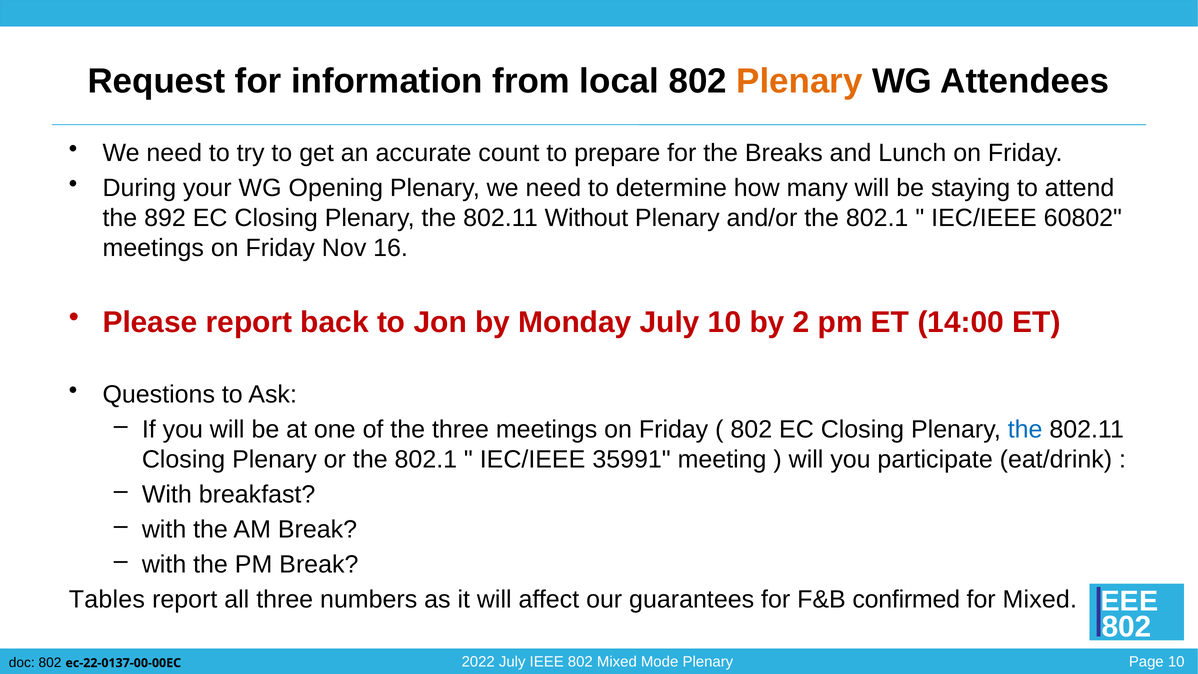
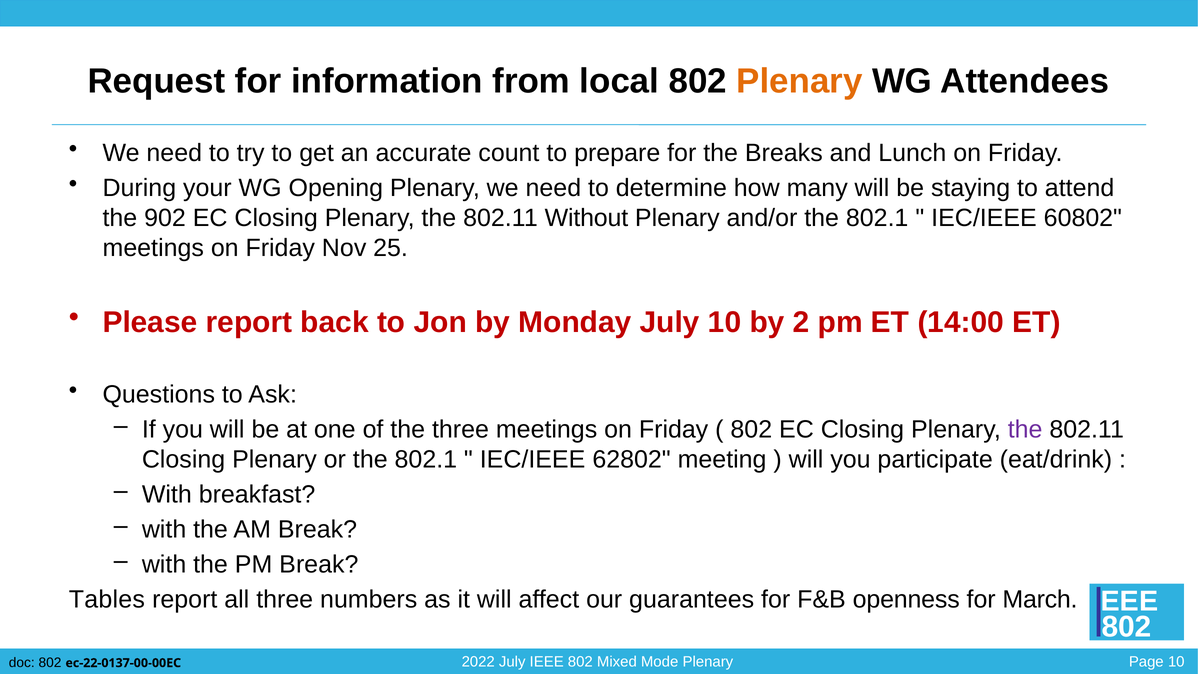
892: 892 -> 902
16: 16 -> 25
the at (1025, 430) colour: blue -> purple
35991: 35991 -> 62802
confirmed: confirmed -> openness
for Mixed: Mixed -> March
